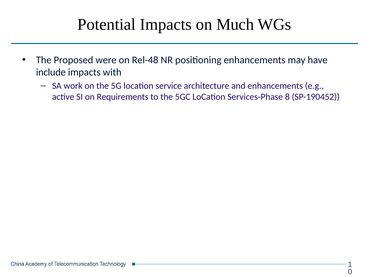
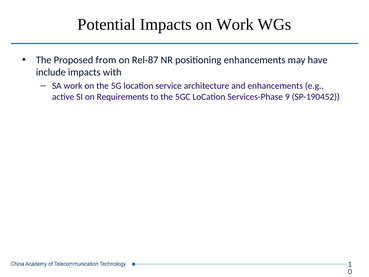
on Much: Much -> Work
were: were -> from
Rel-48: Rel-48 -> Rel-87
8: 8 -> 9
